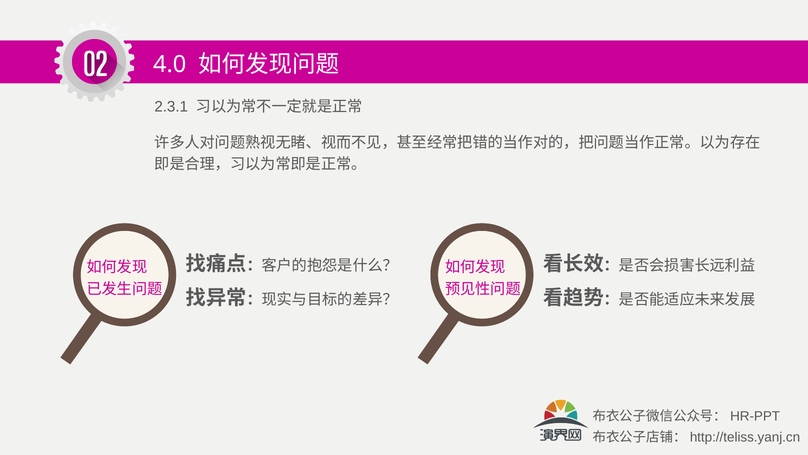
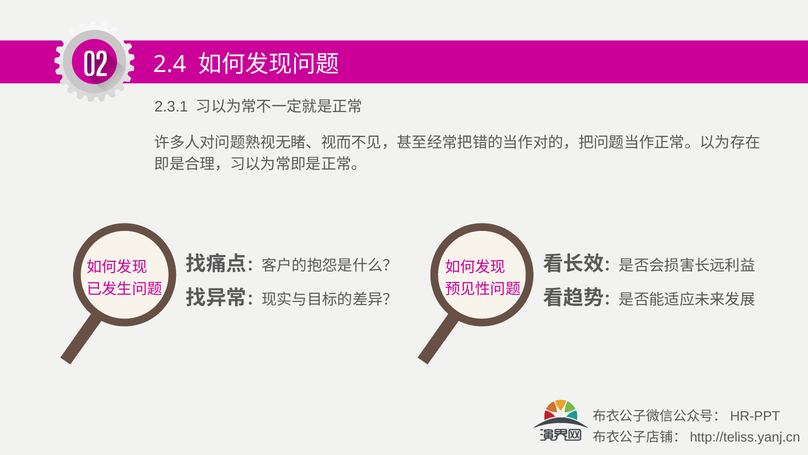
4.0: 4.0 -> 2.4
